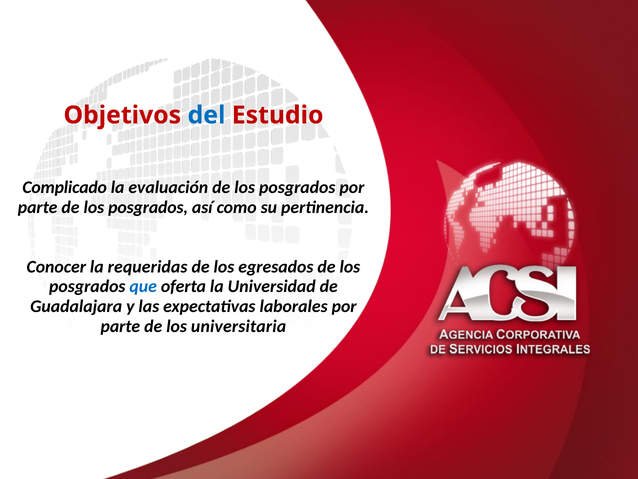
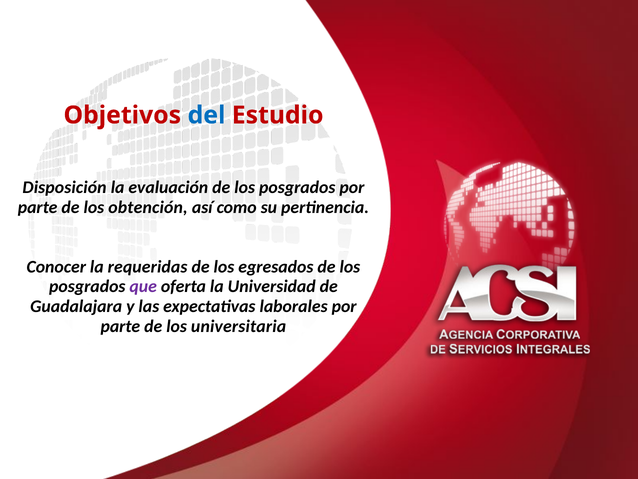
Complicado: Complicado -> Disposición
parte de los posgrados: posgrados -> obtención
que colour: blue -> purple
